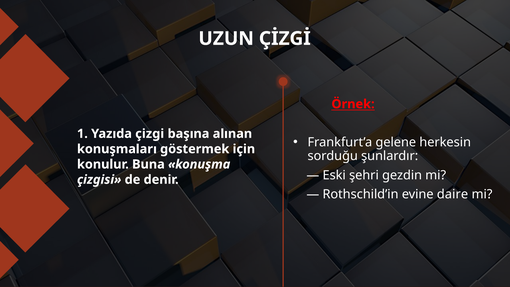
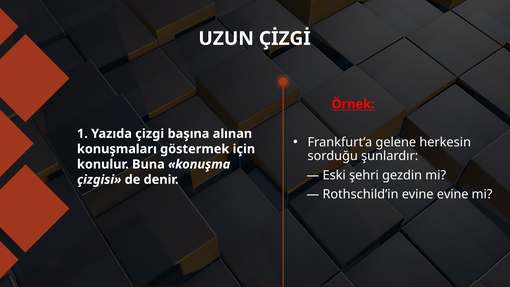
evine daire: daire -> evine
